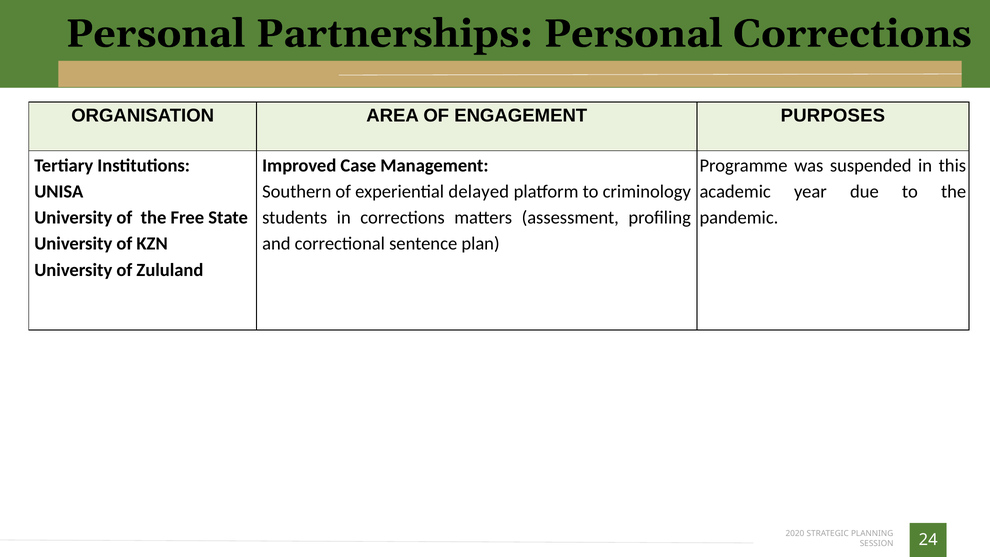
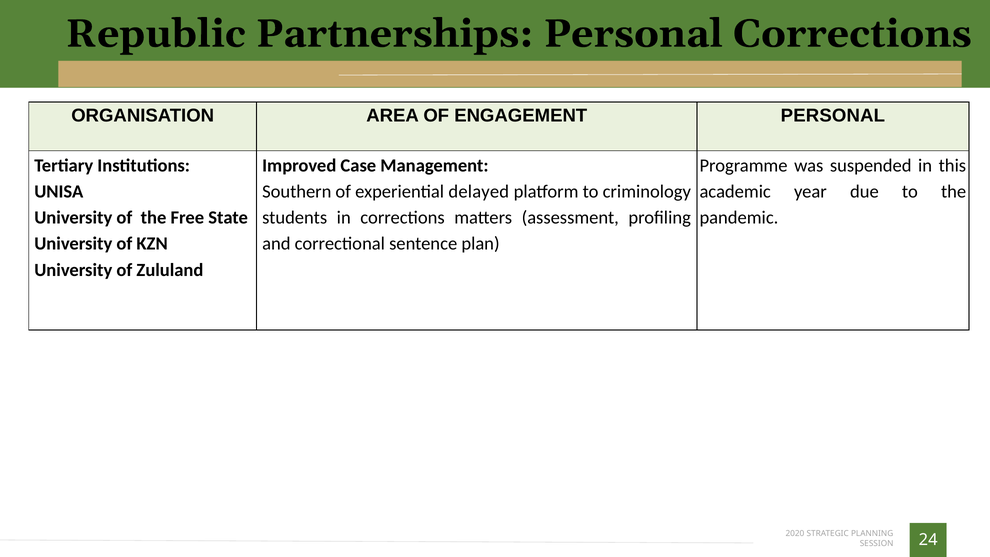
Personal at (156, 34): Personal -> Republic
ENGAGEMENT PURPOSES: PURPOSES -> PERSONAL
